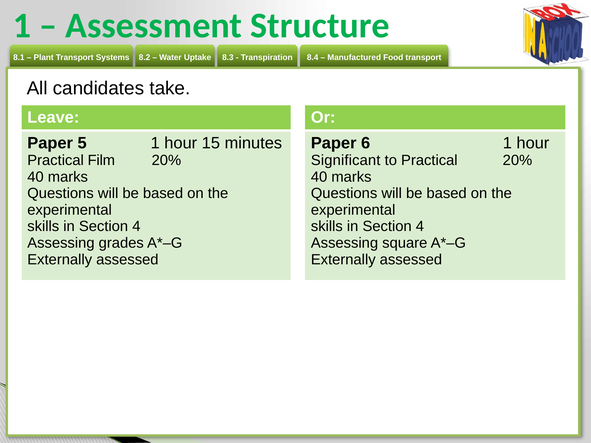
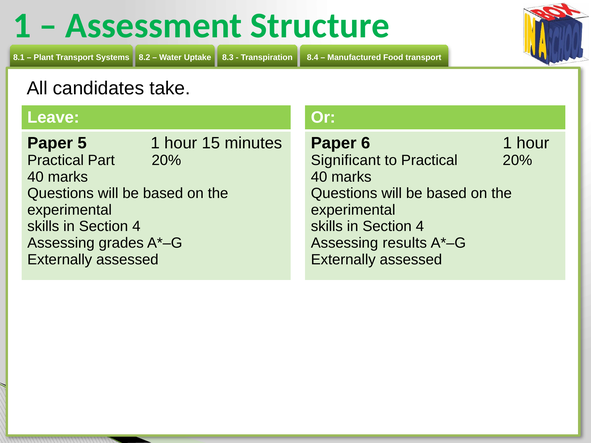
Film: Film -> Part
square: square -> results
